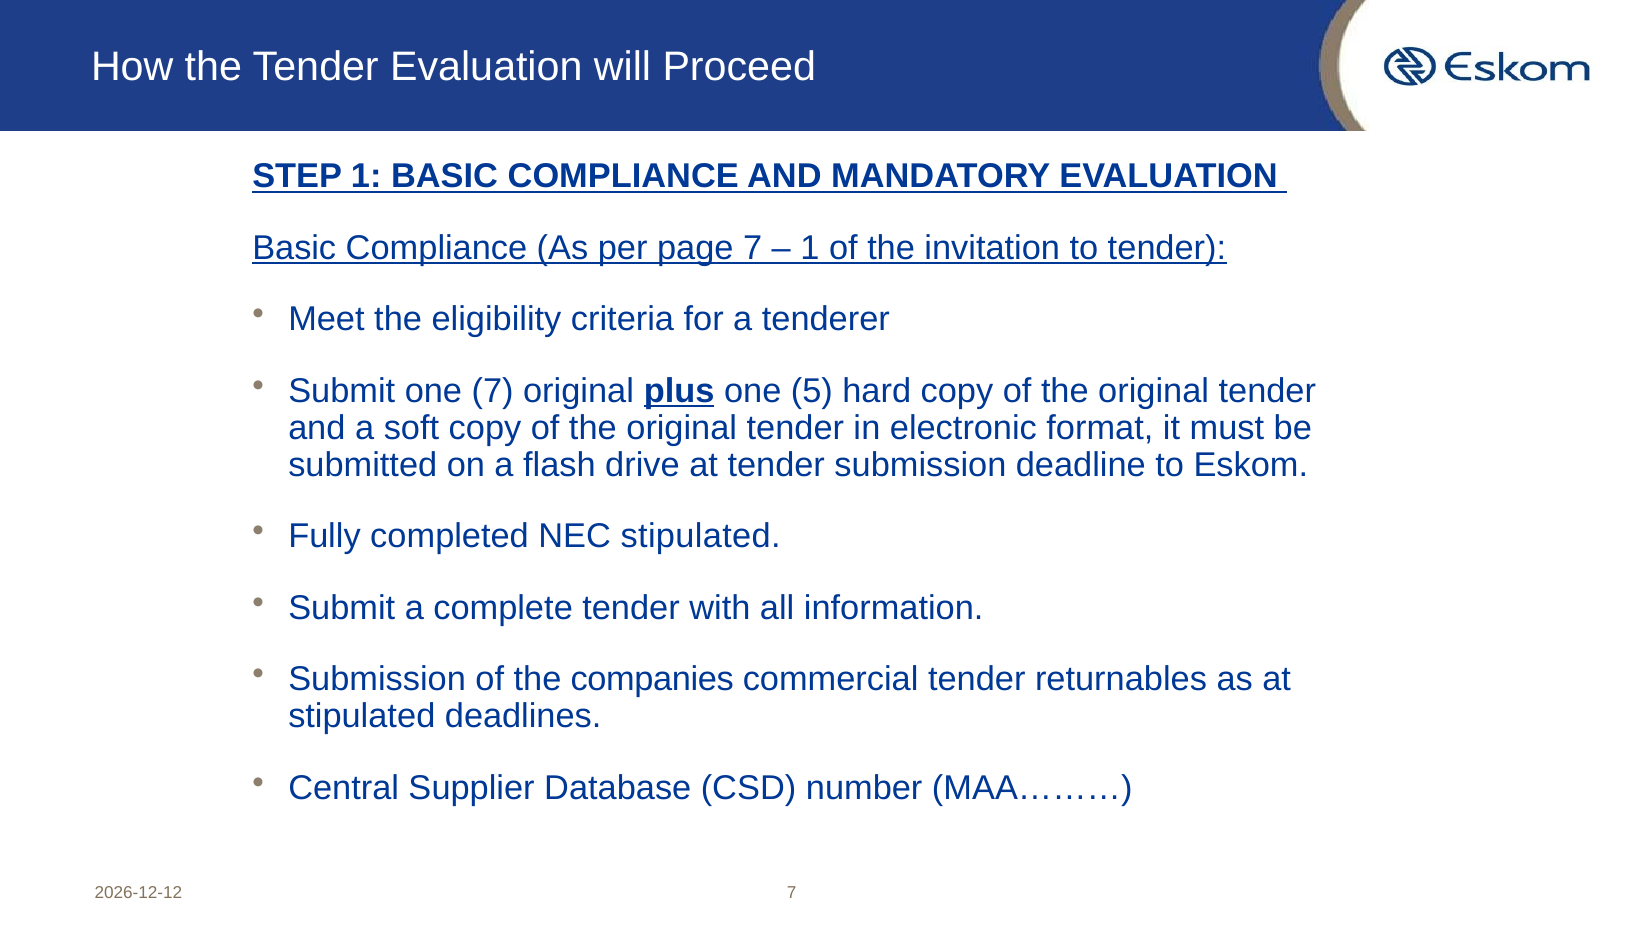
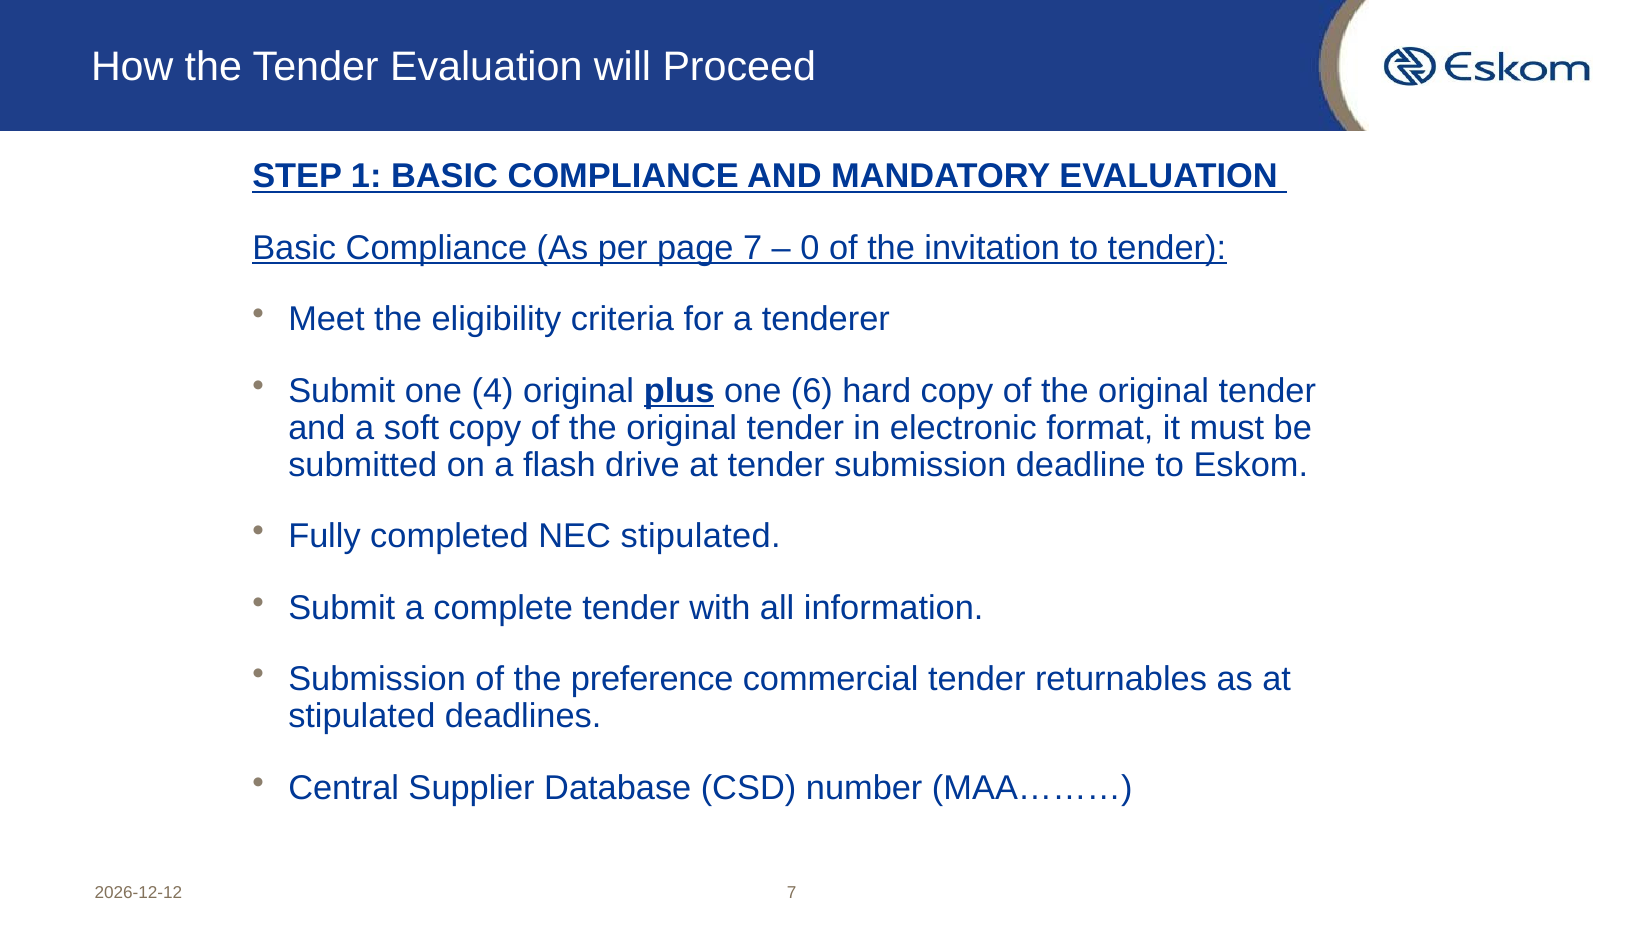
1 at (810, 248): 1 -> 0
one 7: 7 -> 4
5: 5 -> 6
companies: companies -> preference
